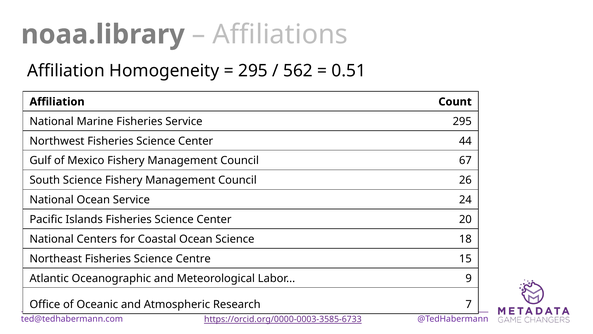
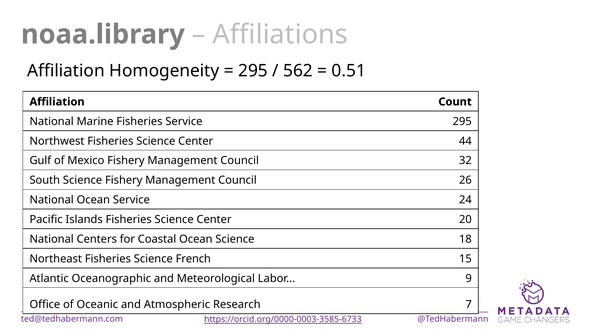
67: 67 -> 32
Centre: Centre -> French
